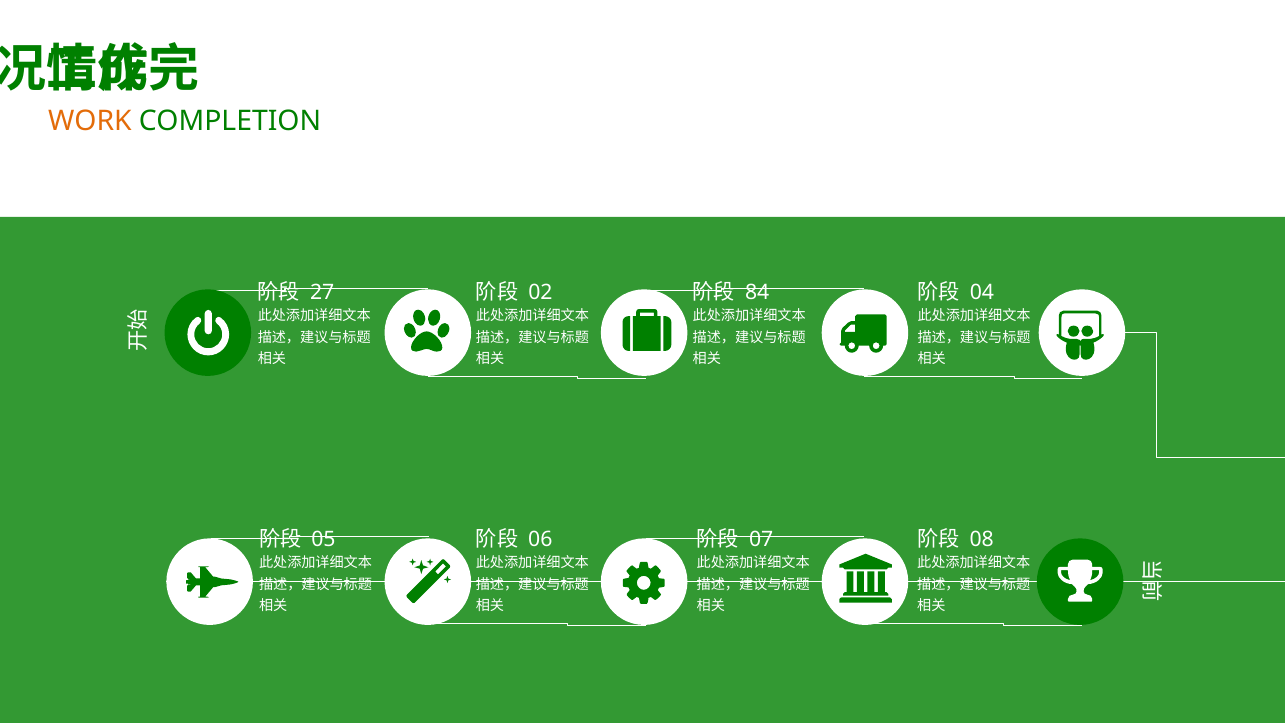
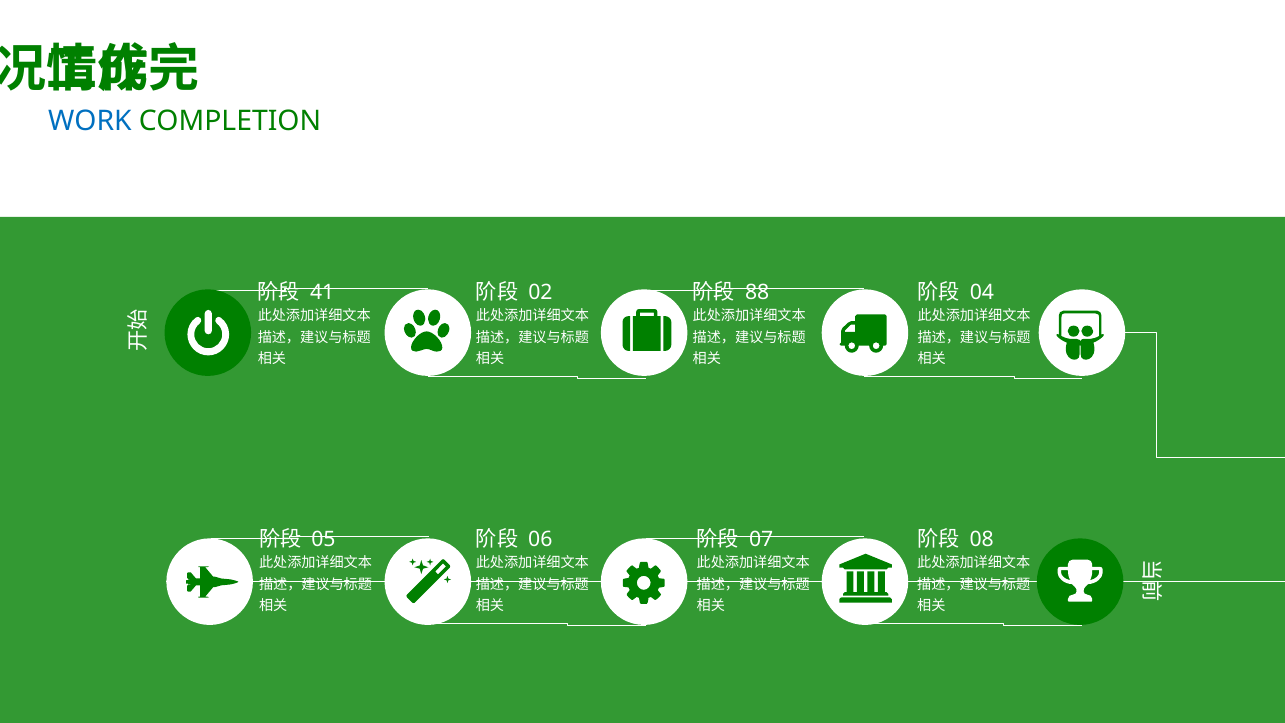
WORK colour: orange -> blue
27: 27 -> 41
84: 84 -> 88
